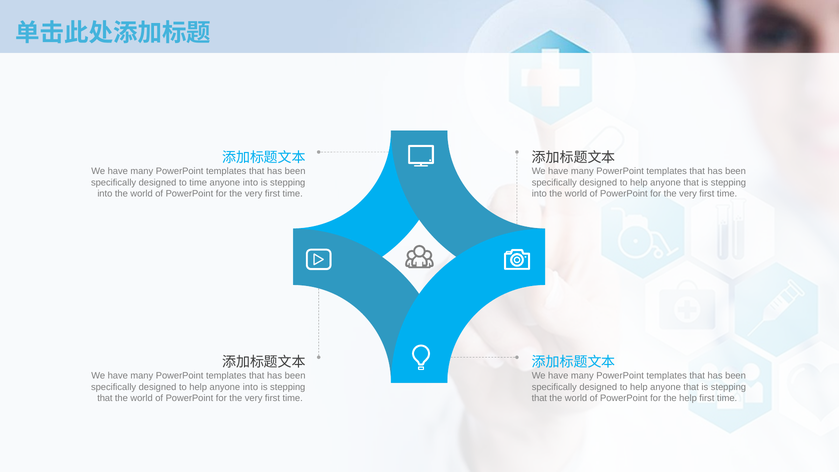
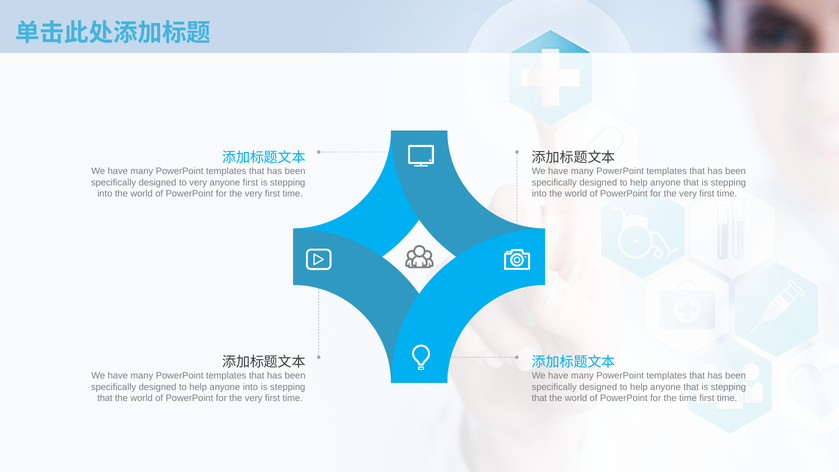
to time: time -> very
into at (250, 183): into -> first
the help: help -> time
